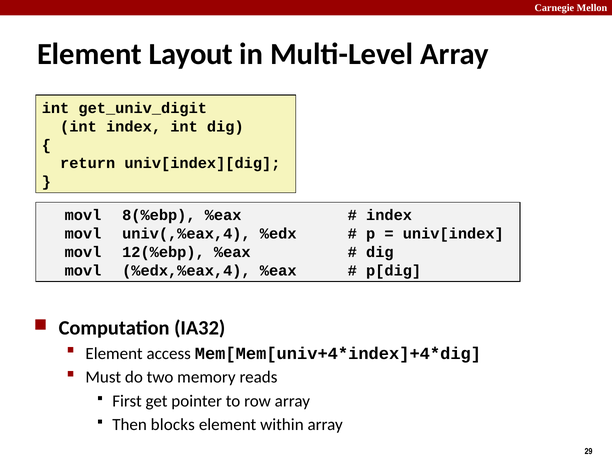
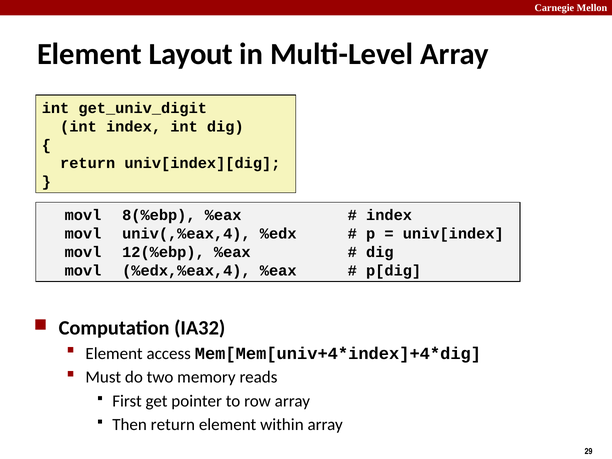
Then blocks: blocks -> return
